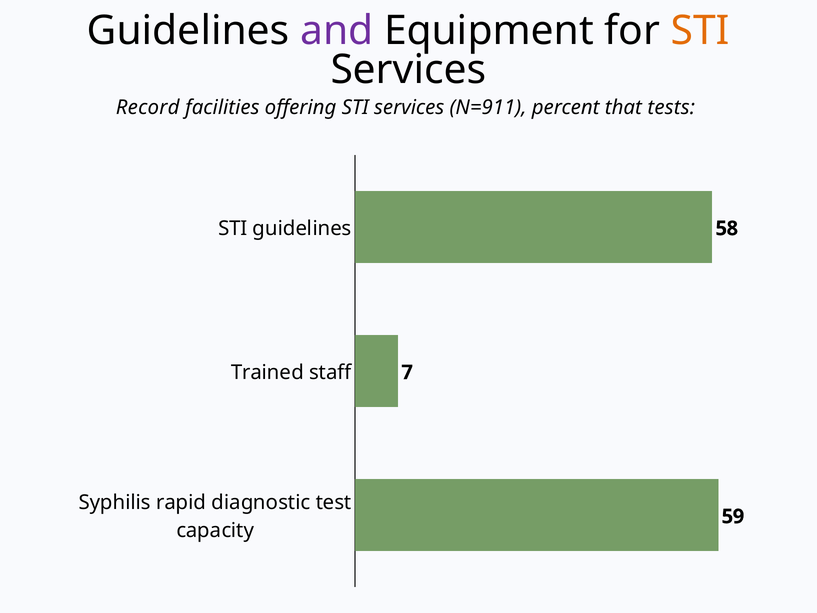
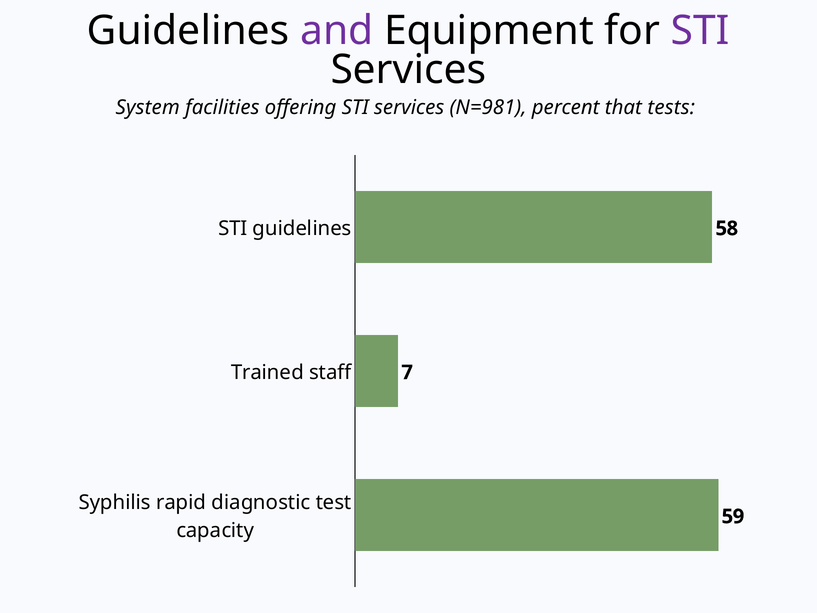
STI at (700, 31) colour: orange -> purple
Record: Record -> System
N=911: N=911 -> N=981
